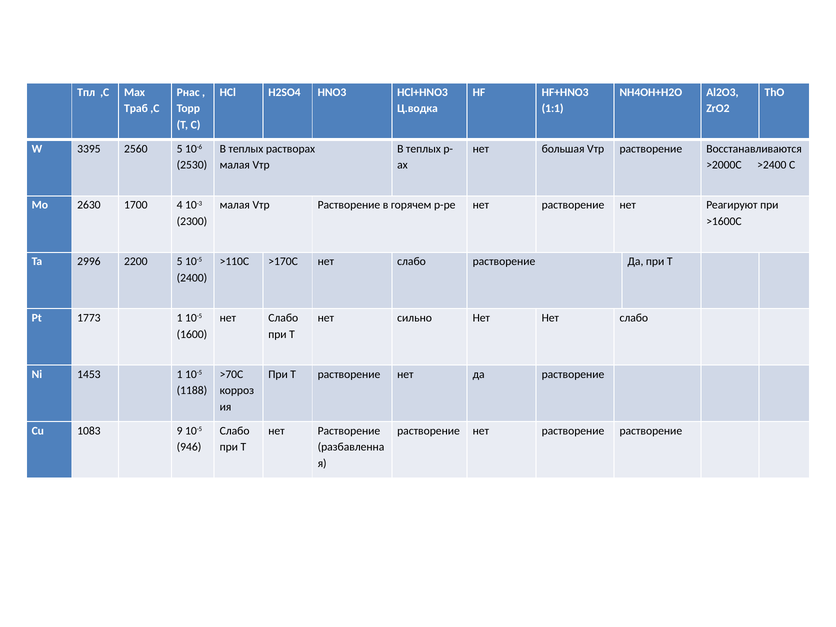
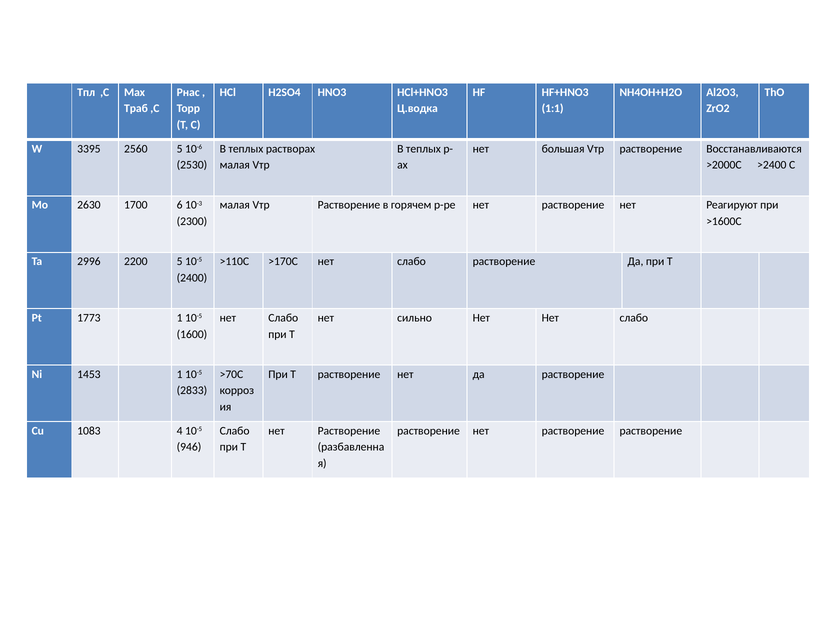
4: 4 -> 6
1188: 1188 -> 2833
9: 9 -> 4
